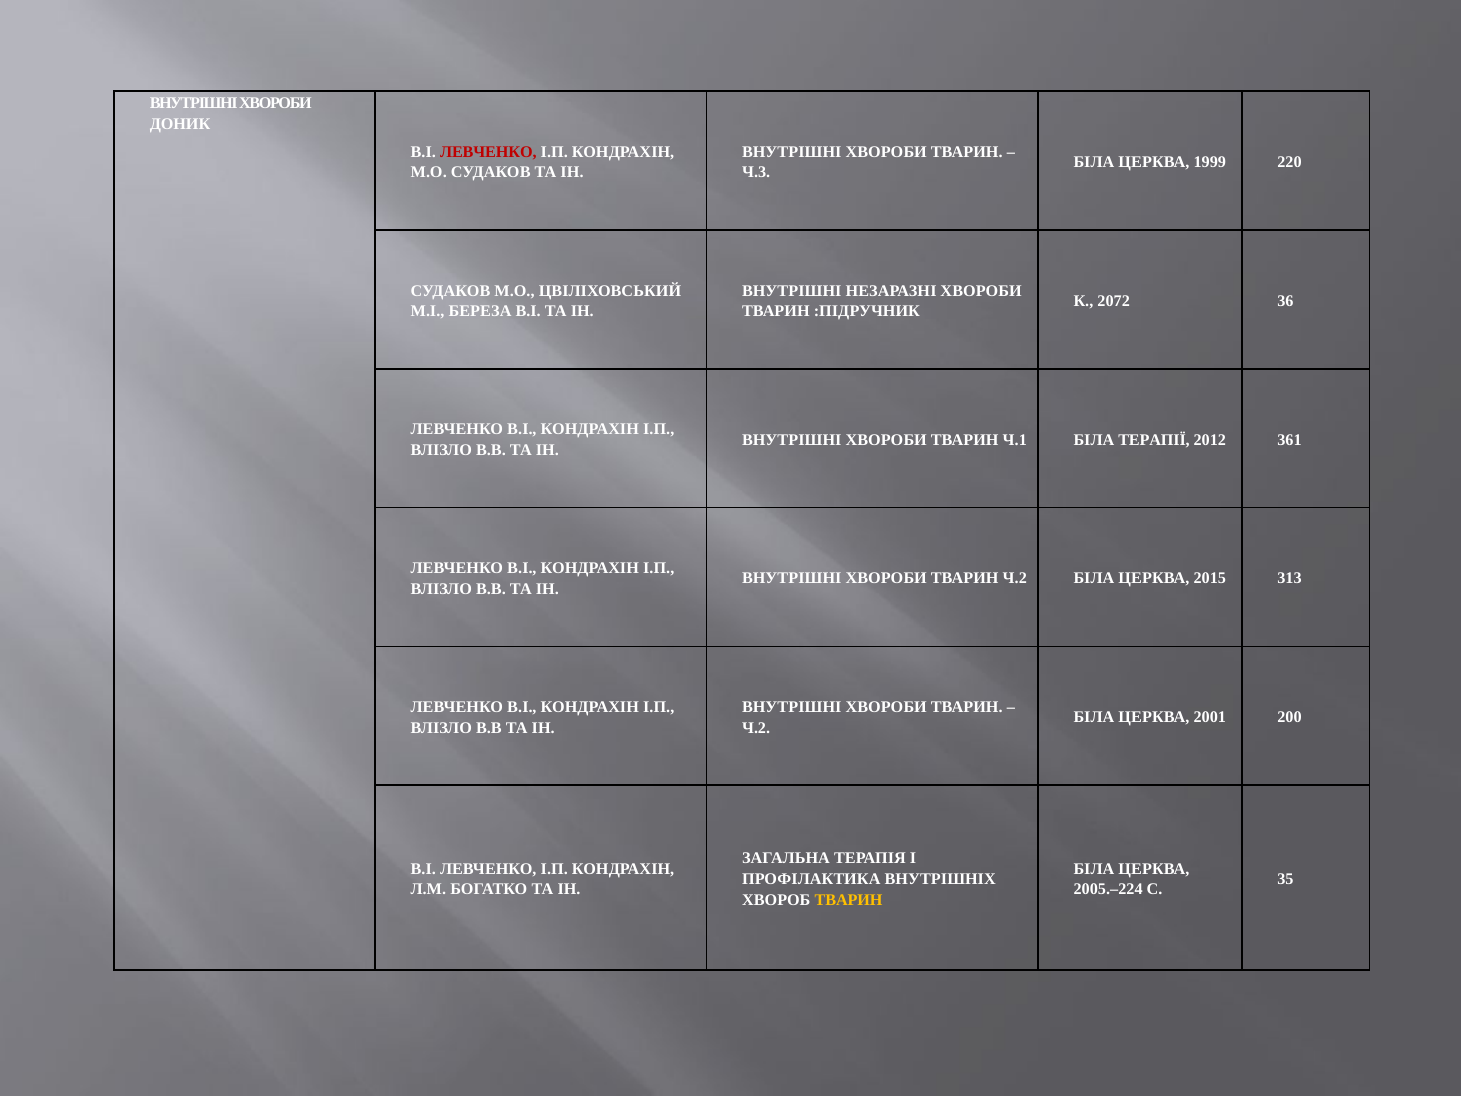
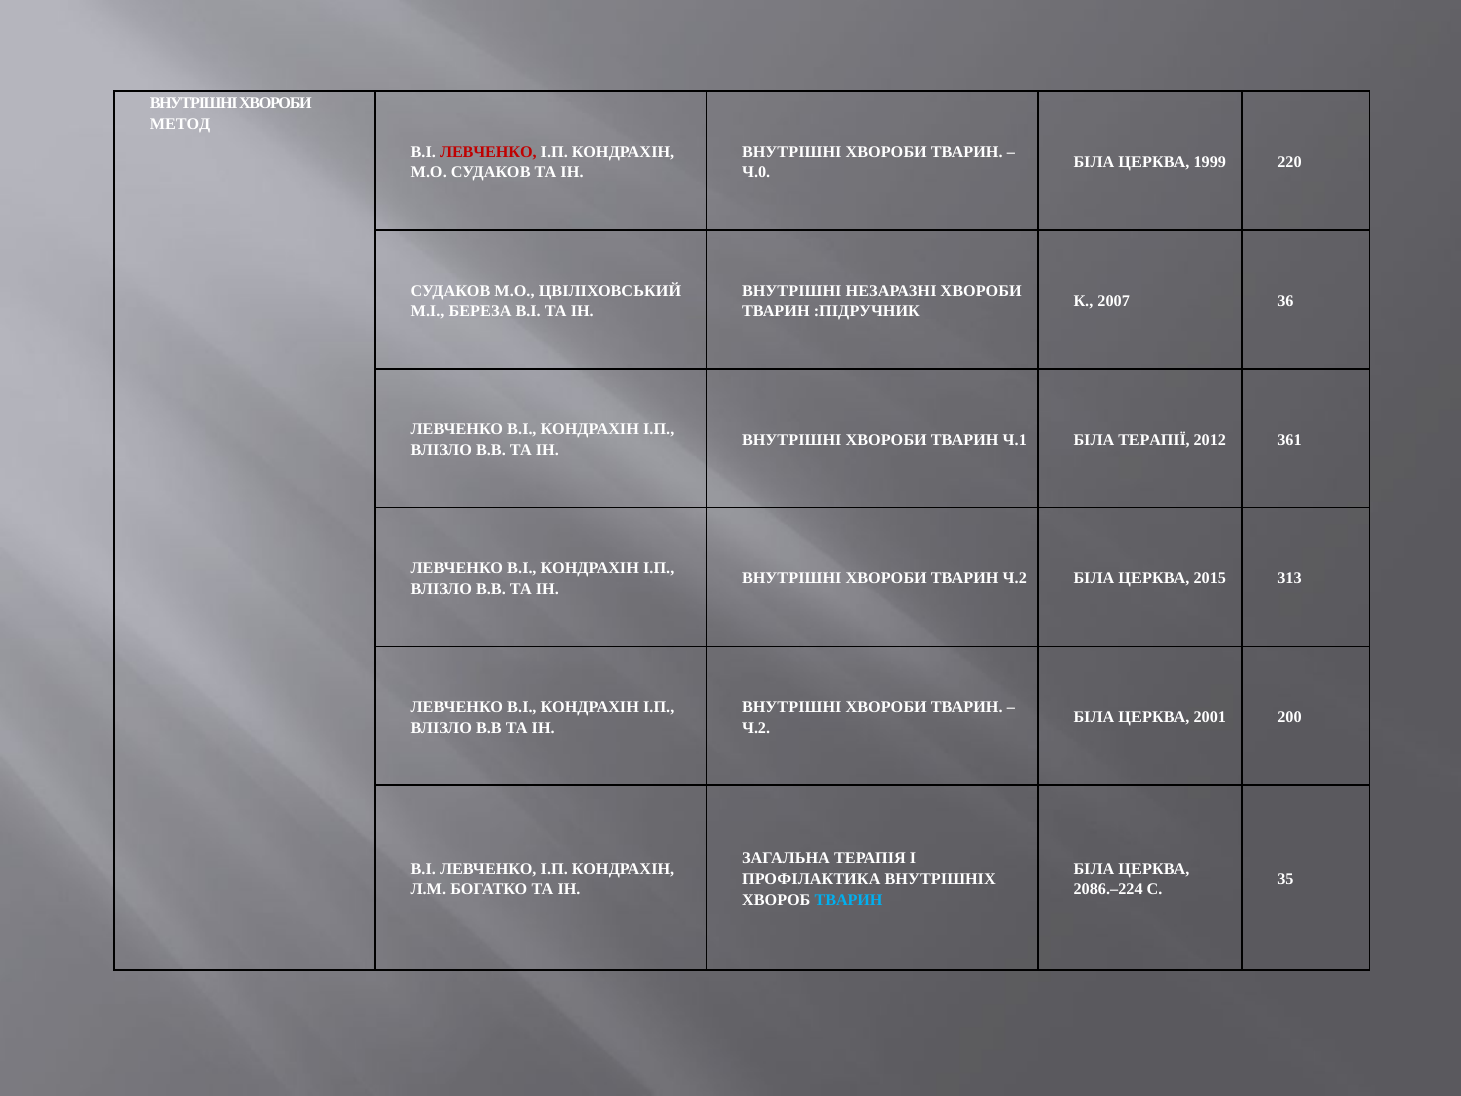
ДОНИК: ДОНИК -> МЕТОД
Ч.3: Ч.3 -> Ч.0
2072: 2072 -> 2007
2005.–224: 2005.–224 -> 2086.–224
ТВАРИН at (849, 900) colour: yellow -> light blue
